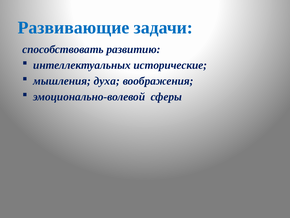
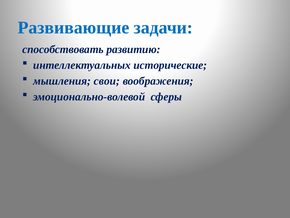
духа: духа -> свои
